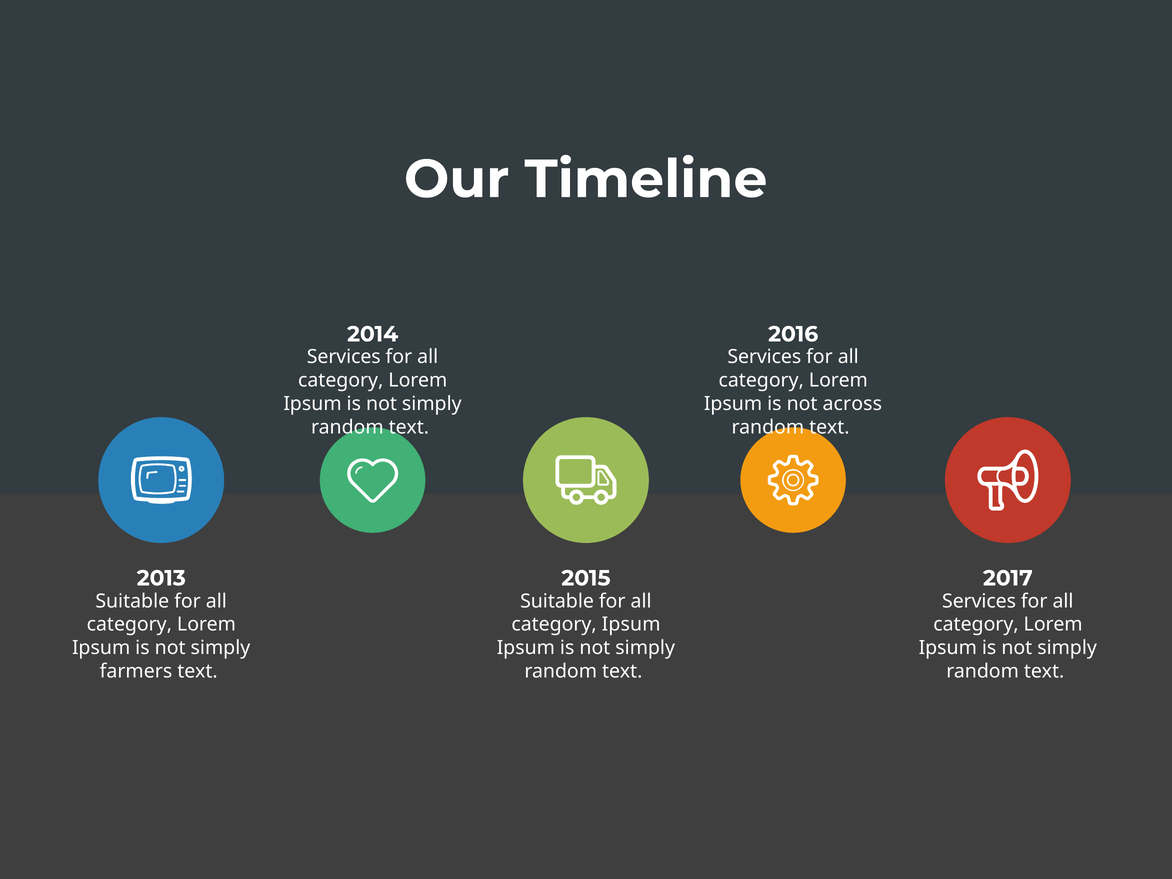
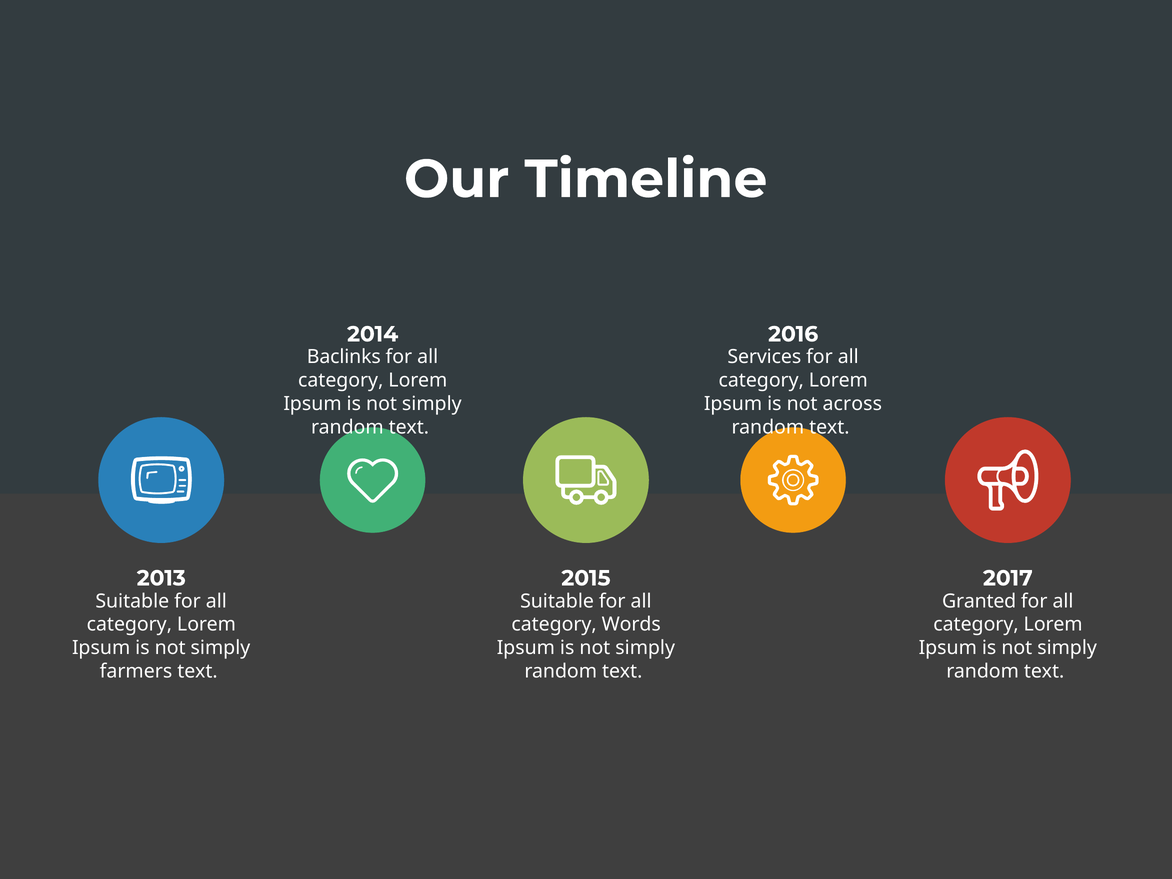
Services at (344, 357): Services -> Baclinks
Services at (979, 601): Services -> Granted
category Ipsum: Ipsum -> Words
